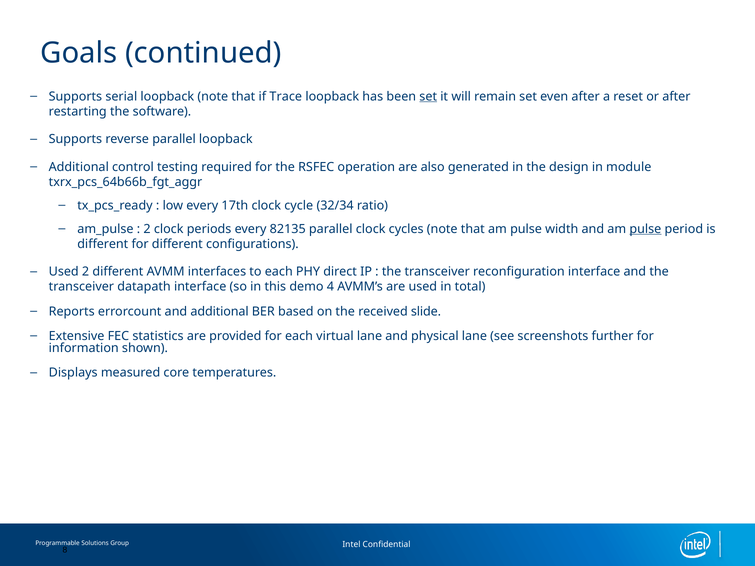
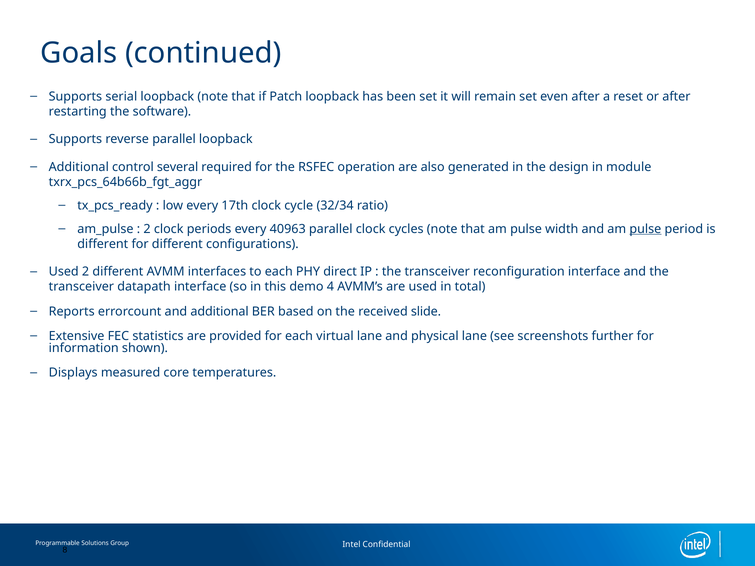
Trace: Trace -> Patch
set at (428, 96) underline: present -> none
testing: testing -> several
82135: 82135 -> 40963
